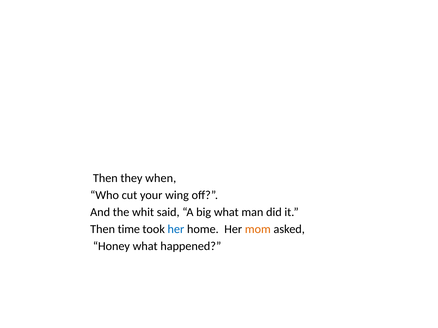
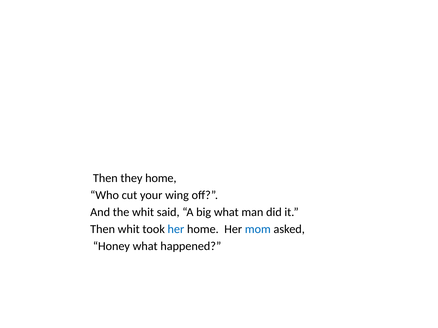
they when: when -> home
Then time: time -> whit
mom colour: orange -> blue
